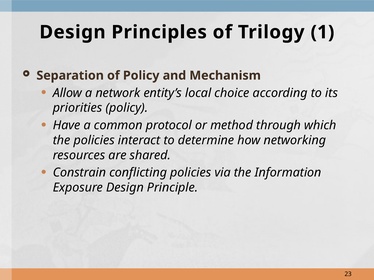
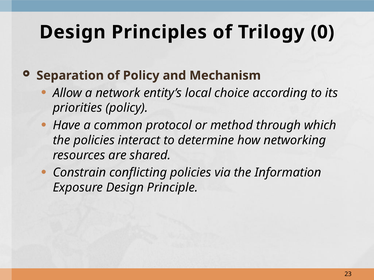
1: 1 -> 0
